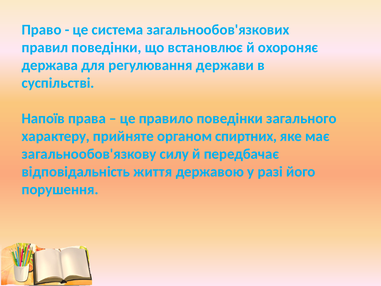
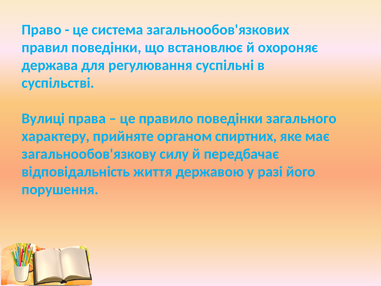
держави: держави -> суспільні
Напоїв: Напоїв -> Вулиці
